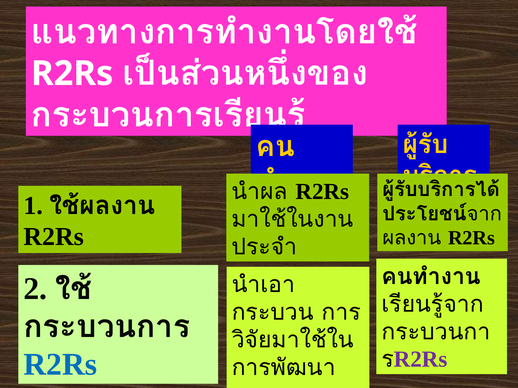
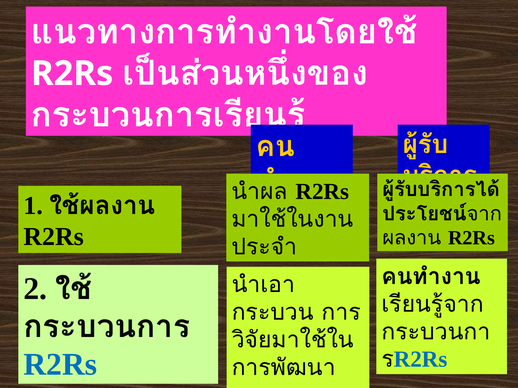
R2Rs at (421, 360) colour: purple -> blue
